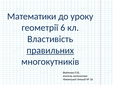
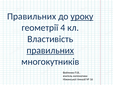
Математики at (32, 16): Математики -> Правильних
уроку underline: none -> present
6: 6 -> 4
